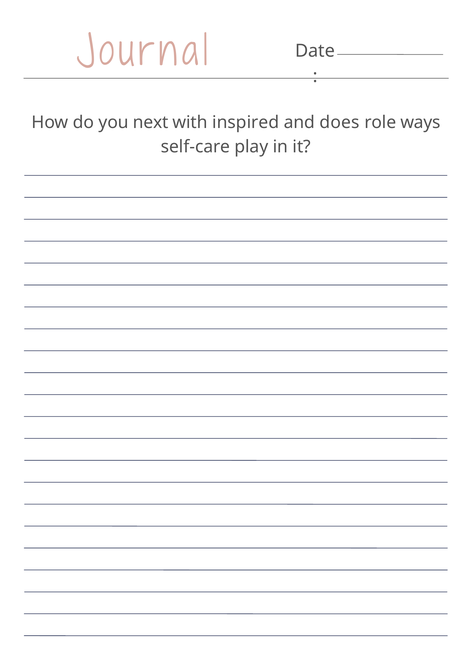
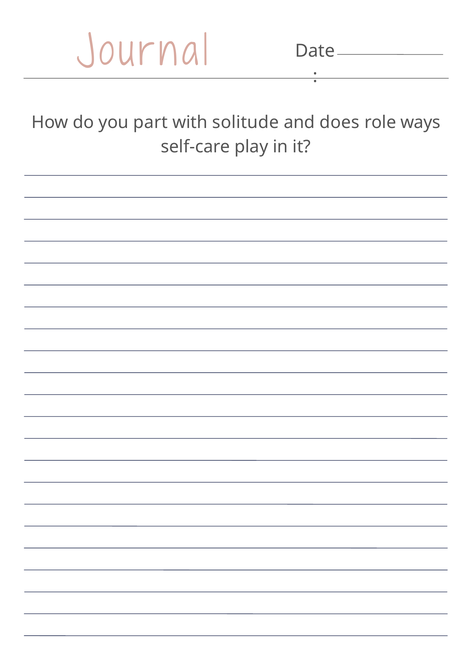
next: next -> part
inspired: inspired -> solitude
